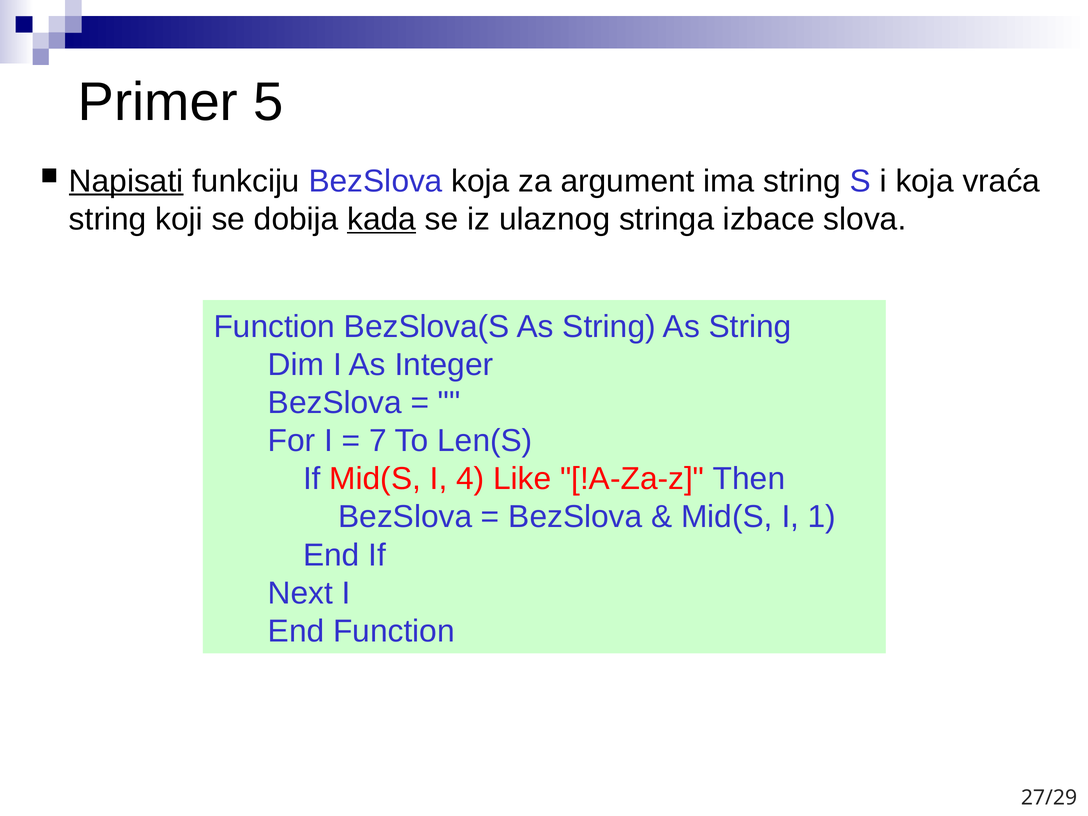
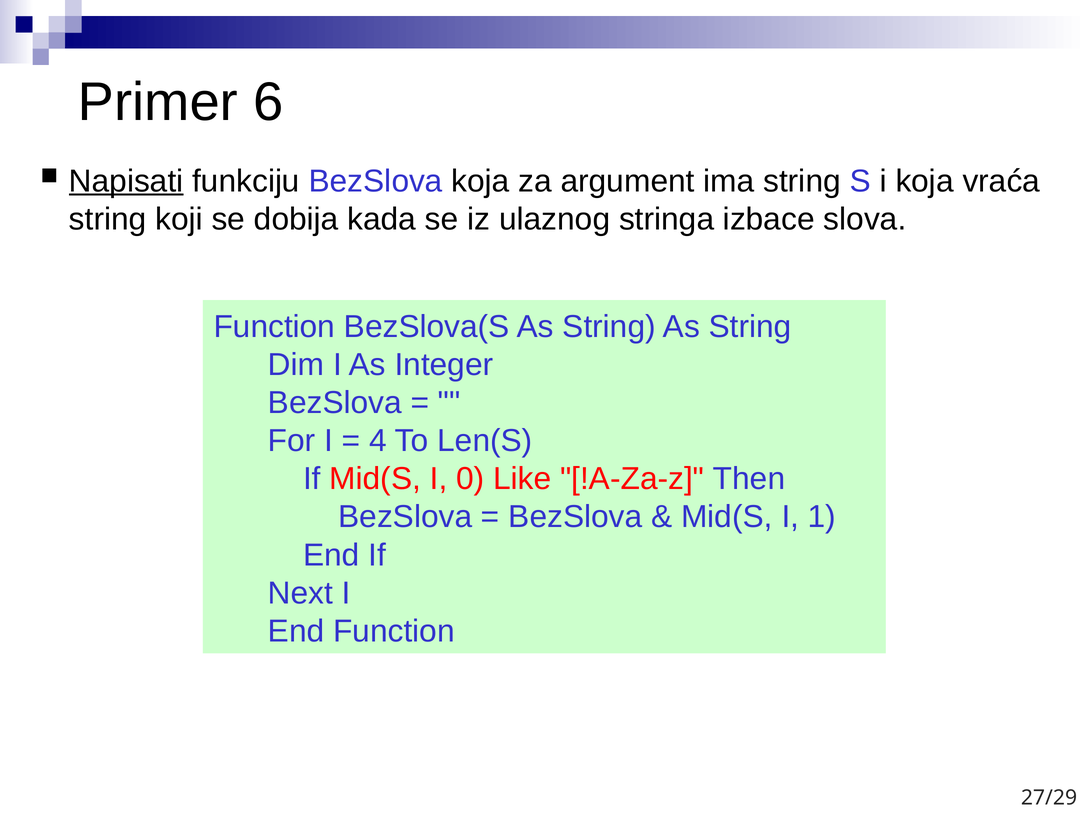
5: 5 -> 6
kada underline: present -> none
7: 7 -> 4
4: 4 -> 0
